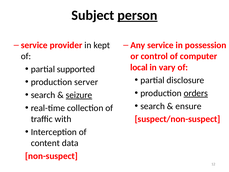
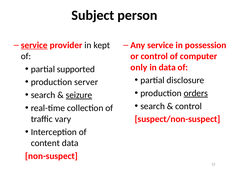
person underline: present -> none
service at (34, 45) underline: none -> present
local: local -> only
in vary: vary -> data
ensure at (188, 106): ensure -> control
with: with -> vary
